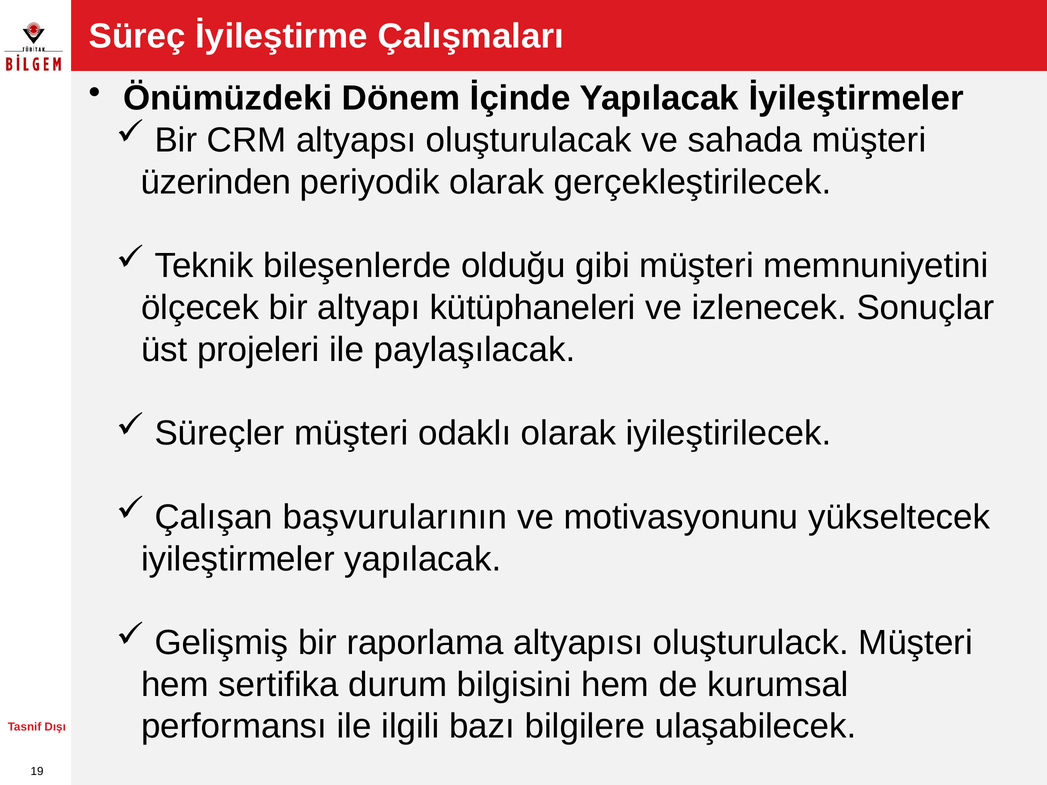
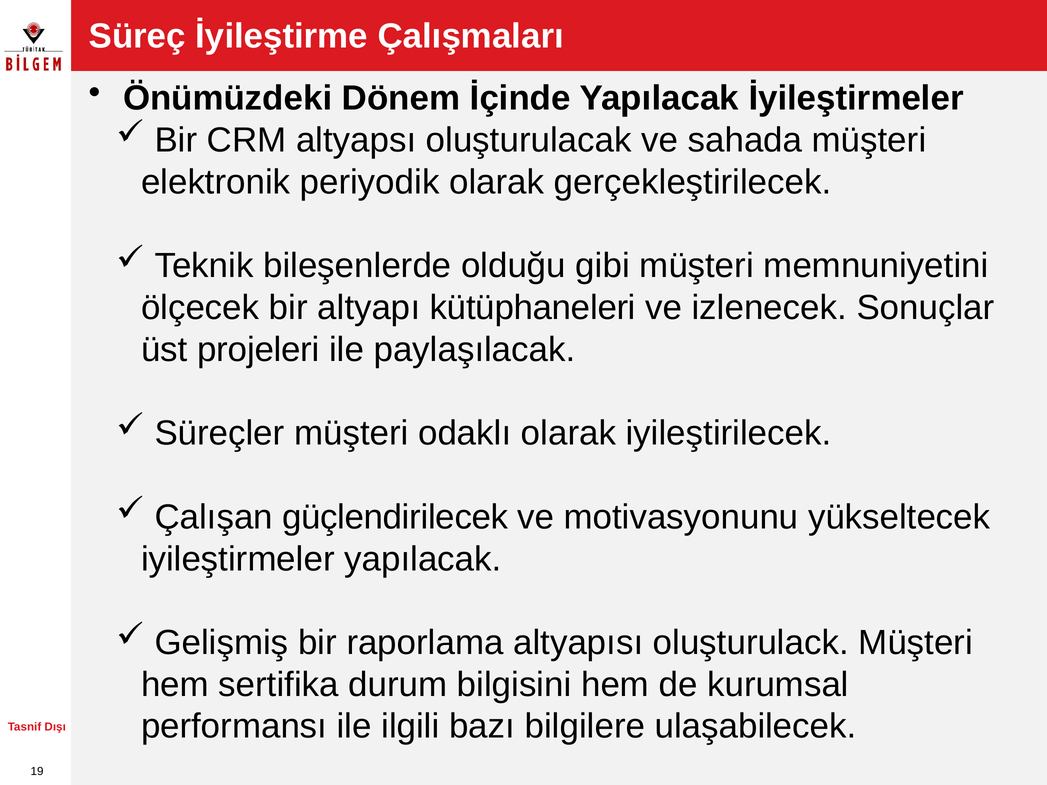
üzerinden: üzerinden -> elektronik
başvurularının: başvurularının -> güçlendirilecek
